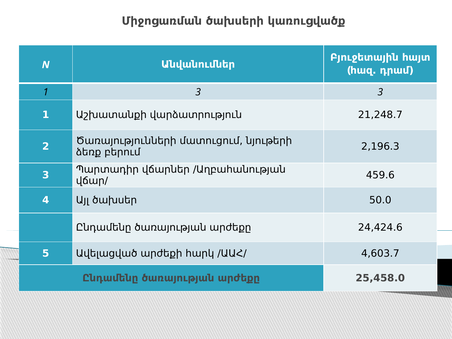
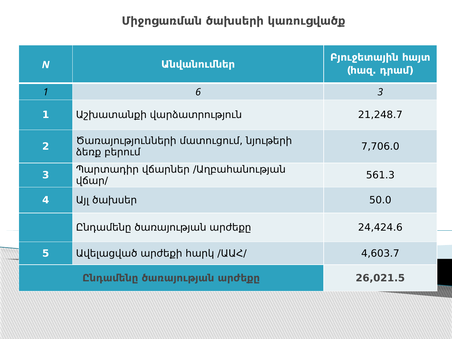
1 3: 3 -> 6
2,196.3: 2,196.3 -> 7,706.0
459.6: 459.6 -> 561.3
25,458.0: 25,458.0 -> 26,021.5
